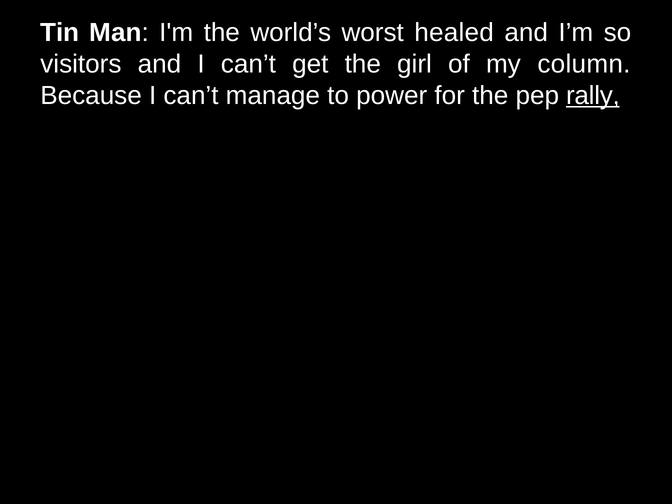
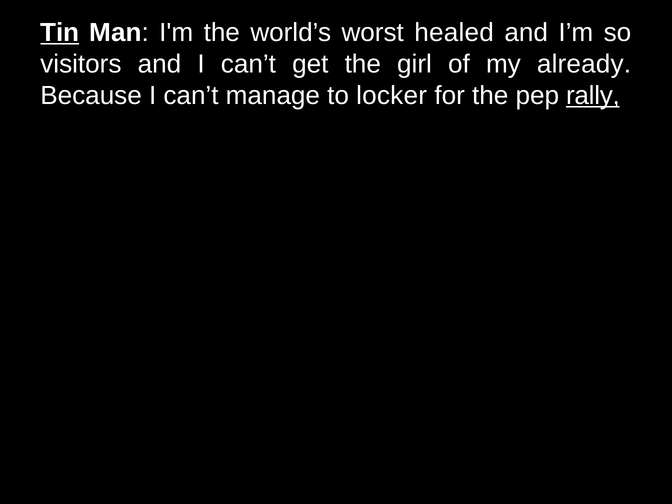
Tin underline: none -> present
column: column -> already
power: power -> locker
